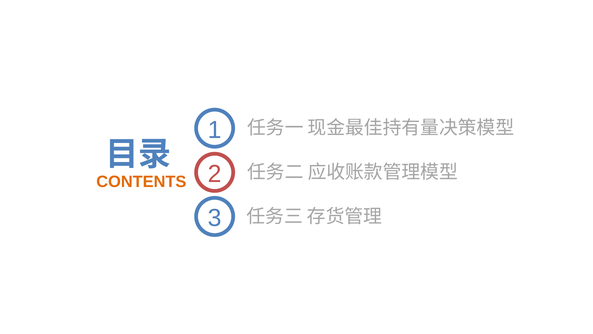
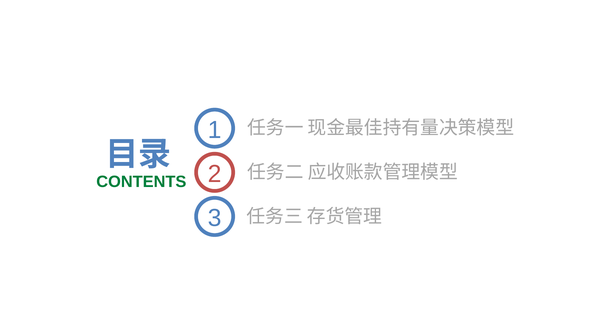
CONTENTS colour: orange -> green
